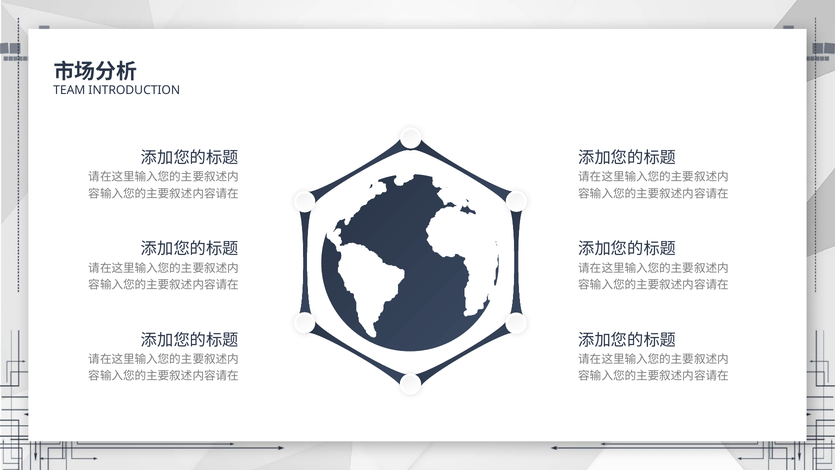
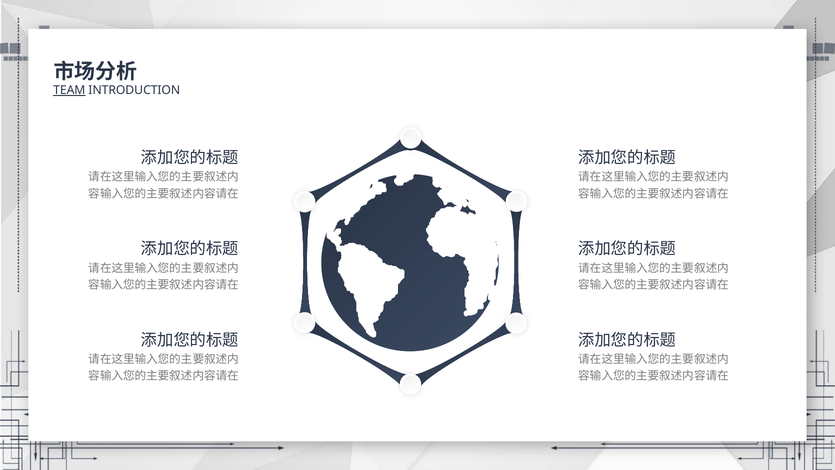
TEAM underline: none -> present
